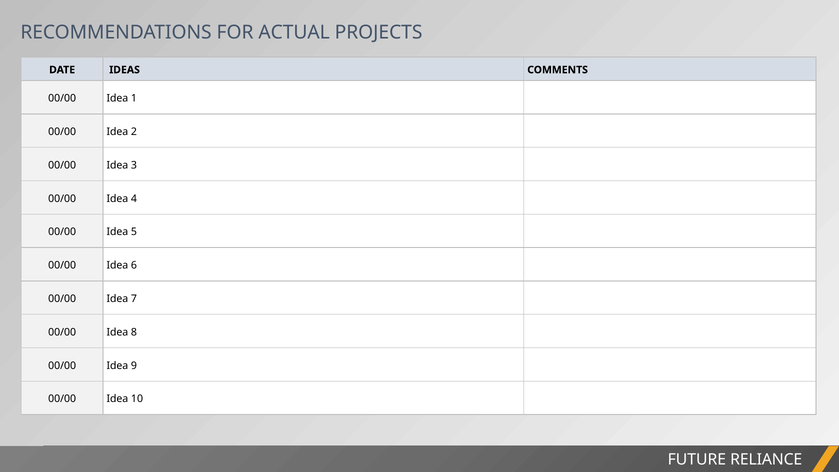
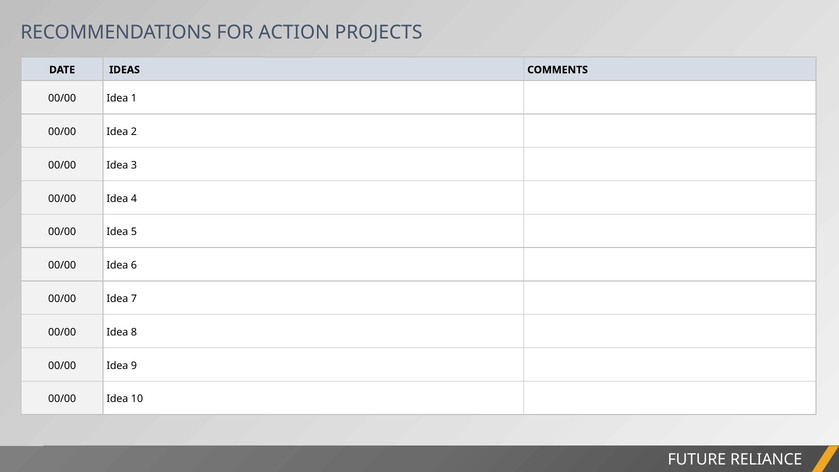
ACTUAL: ACTUAL -> ACTION
